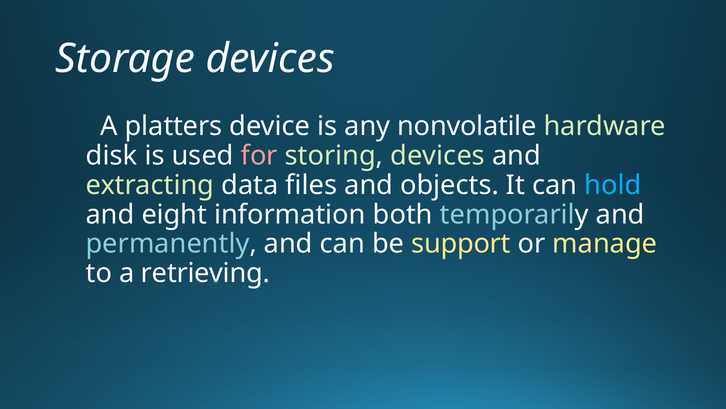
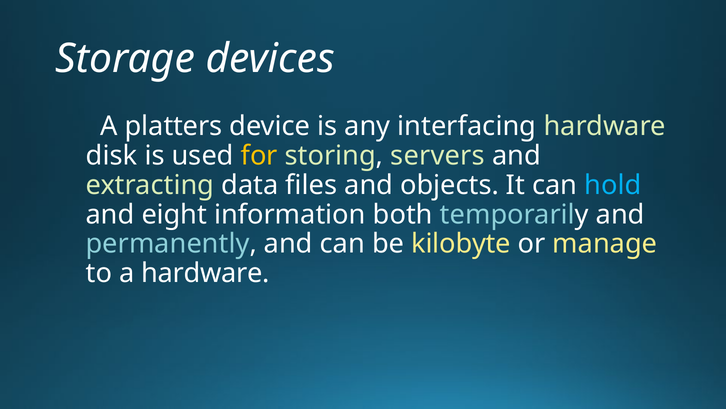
nonvolatile: nonvolatile -> interfacing
for colour: pink -> yellow
storing devices: devices -> servers
support: support -> kilobyte
a retrieving: retrieving -> hardware
